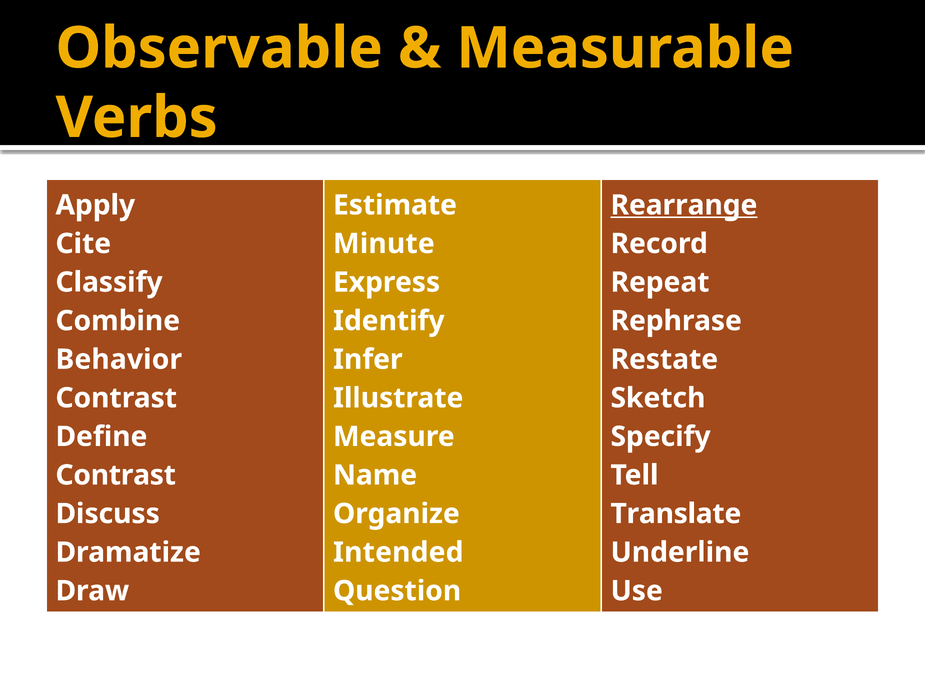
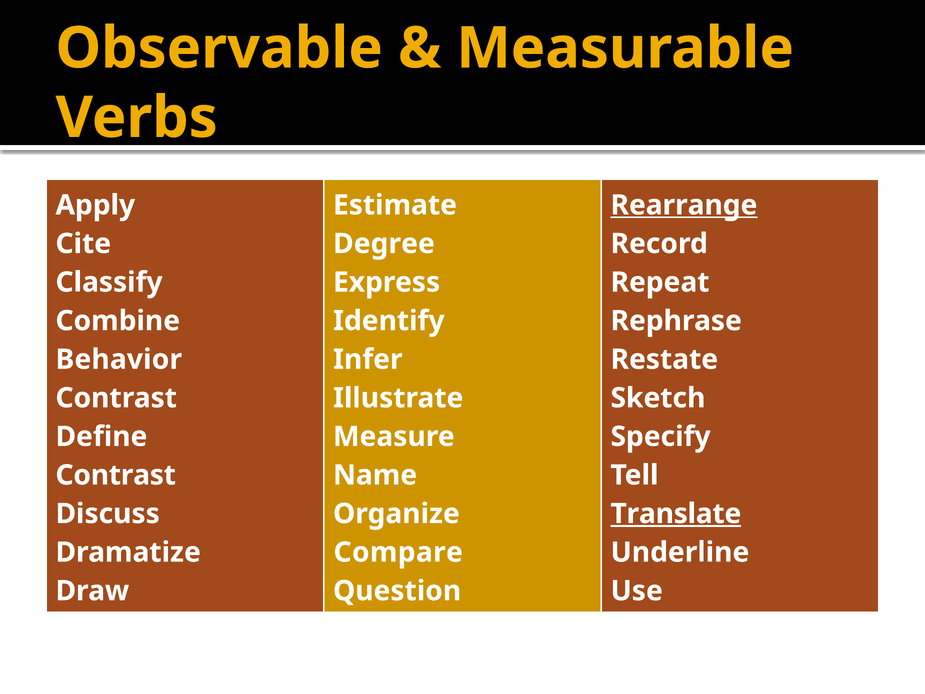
Minute: Minute -> Degree
Translate underline: none -> present
Intended: Intended -> Compare
